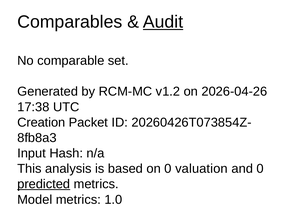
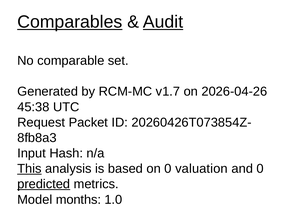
Comparables underline: none -> present
v1.2: v1.2 -> v1.7
17:38: 17:38 -> 45:38
Creation: Creation -> Request
This underline: none -> present
Model metrics: metrics -> months
